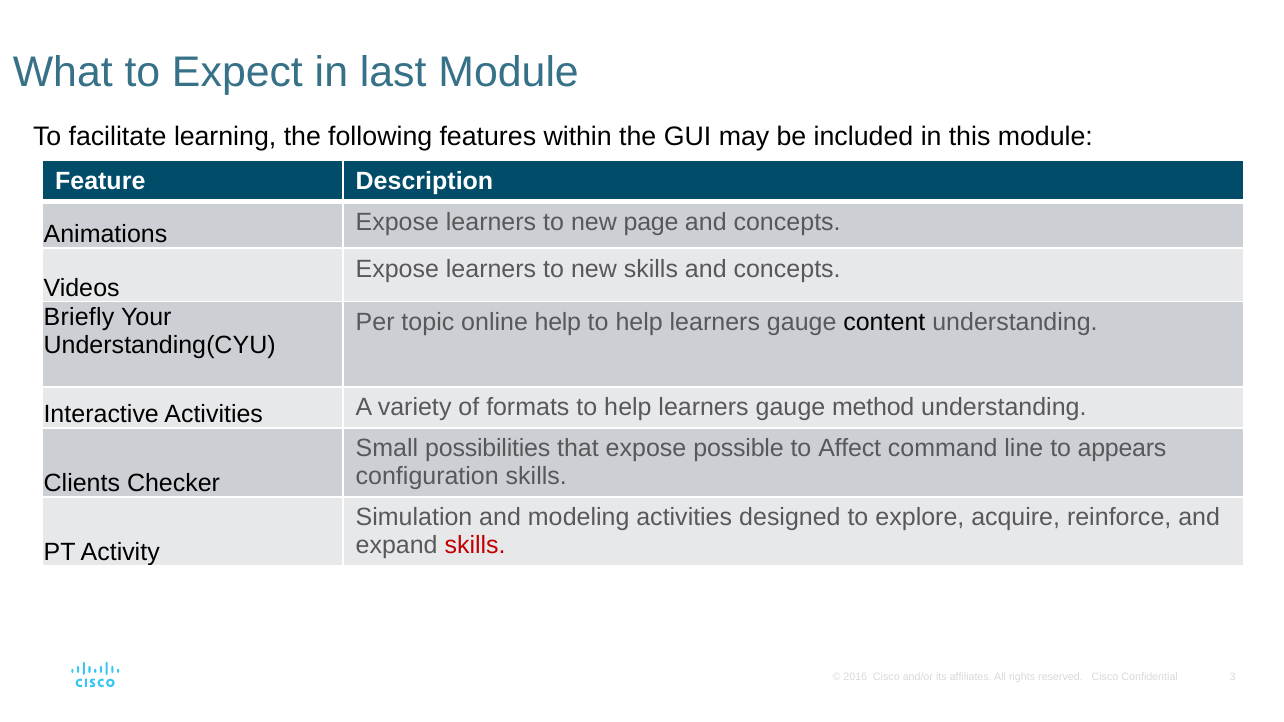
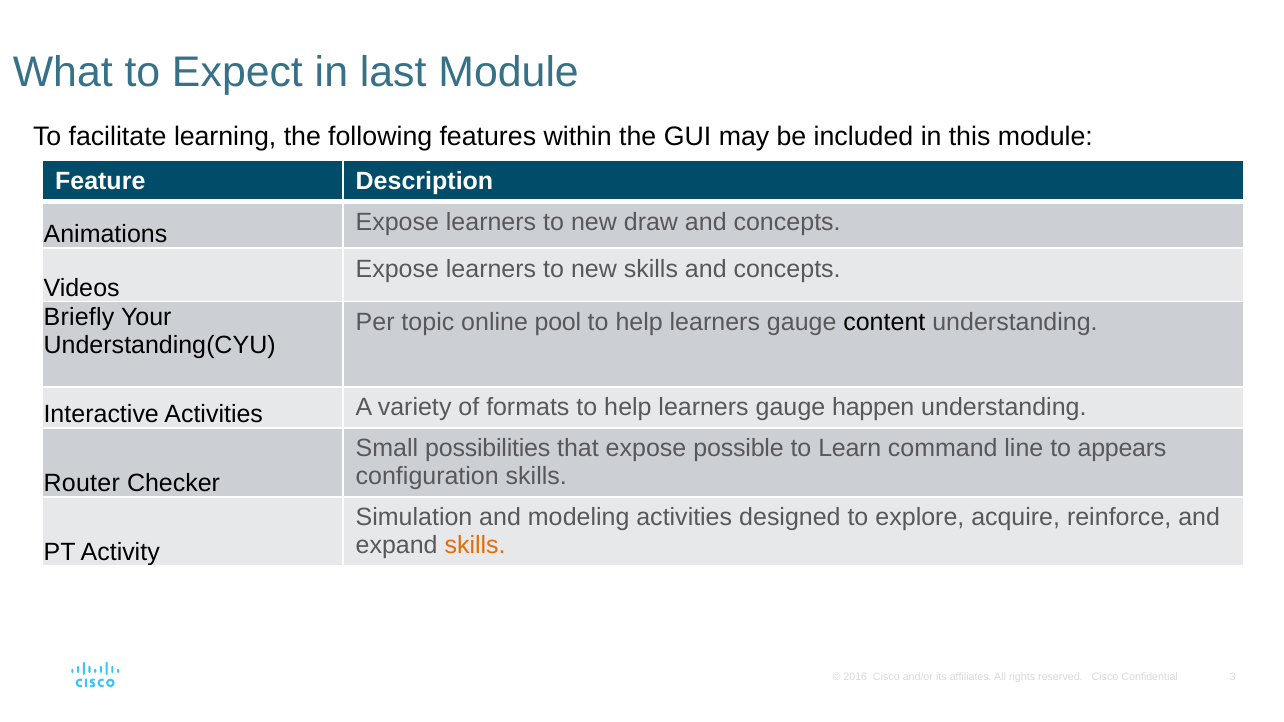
page: page -> draw
online help: help -> pool
method: method -> happen
Affect: Affect -> Learn
Clients: Clients -> Router
skills at (475, 546) colour: red -> orange
